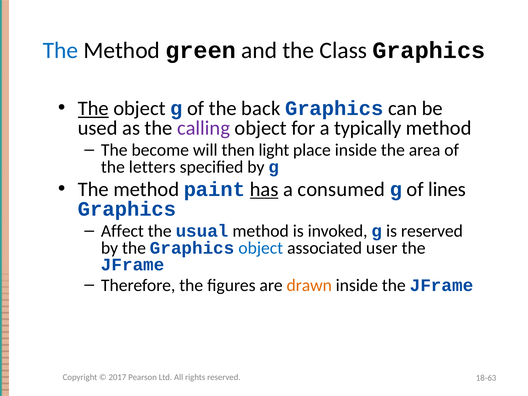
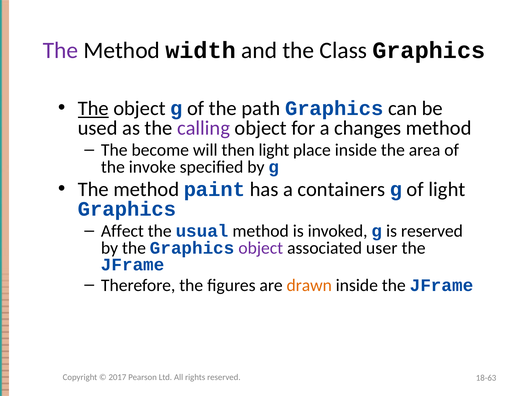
The at (60, 50) colour: blue -> purple
green: green -> width
back: back -> path
typically: typically -> changes
letters: letters -> invoke
has underline: present -> none
consumed: consumed -> containers
of lines: lines -> light
object at (261, 248) colour: blue -> purple
